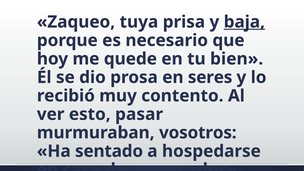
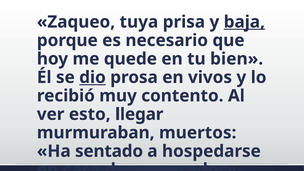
dio underline: none -> present
seres: seres -> vivos
pasar: pasar -> llegar
vosotros: vosotros -> muertos
